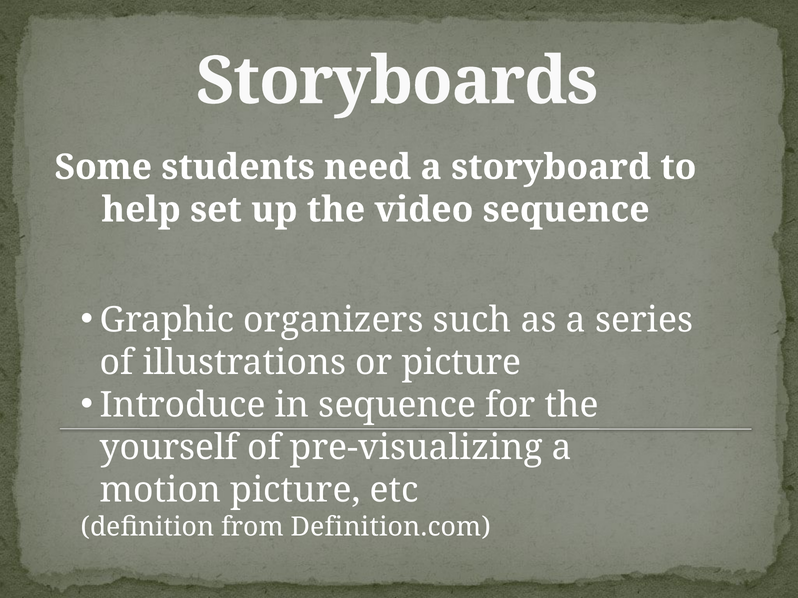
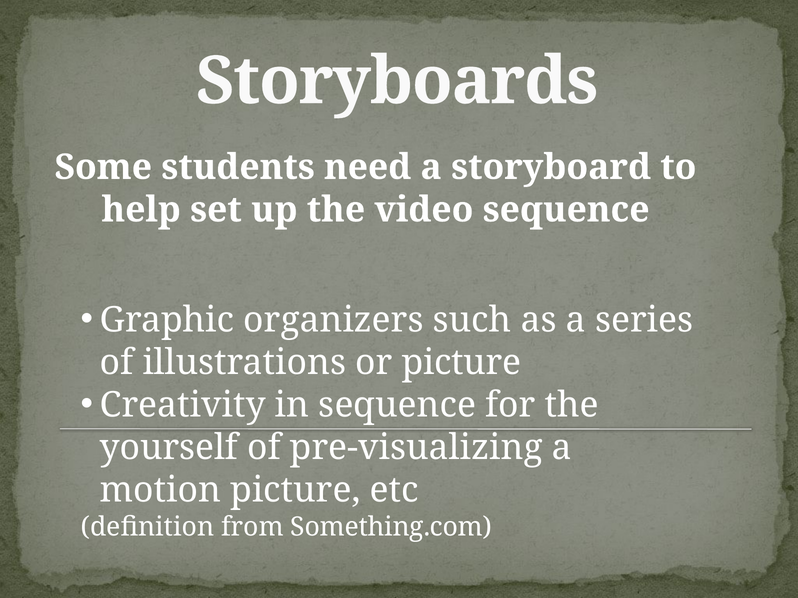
Introduce: Introduce -> Creativity
Definition.com: Definition.com -> Something.com
